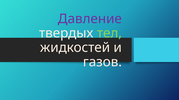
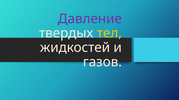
тел colour: light green -> yellow
